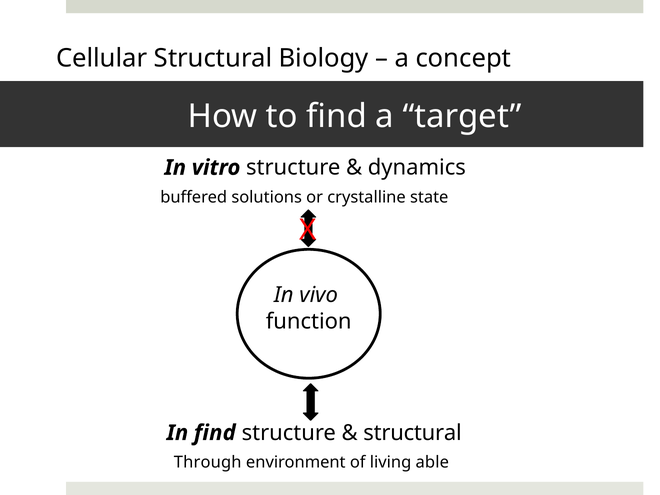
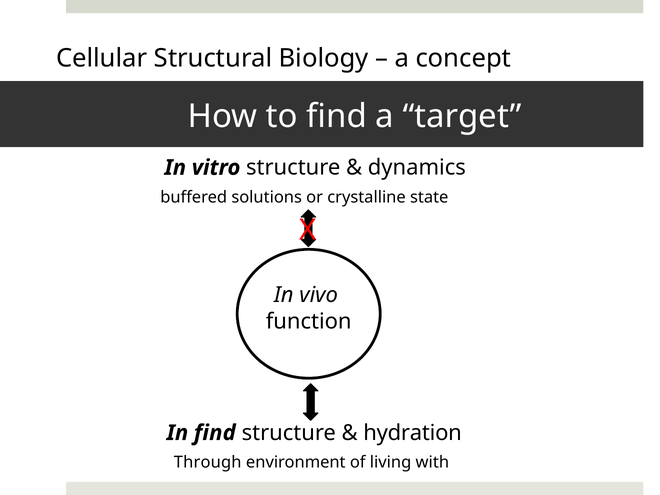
structural at (413, 433): structural -> hydration
able: able -> with
